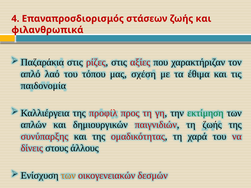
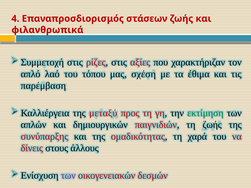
Παζαράκια: Παζαράκια -> Συμμετοχή
παιδονομία: παιδονομία -> παρέμβαση
προφίλ: προφίλ -> μεταξύ
των at (68, 176) colour: orange -> purple
